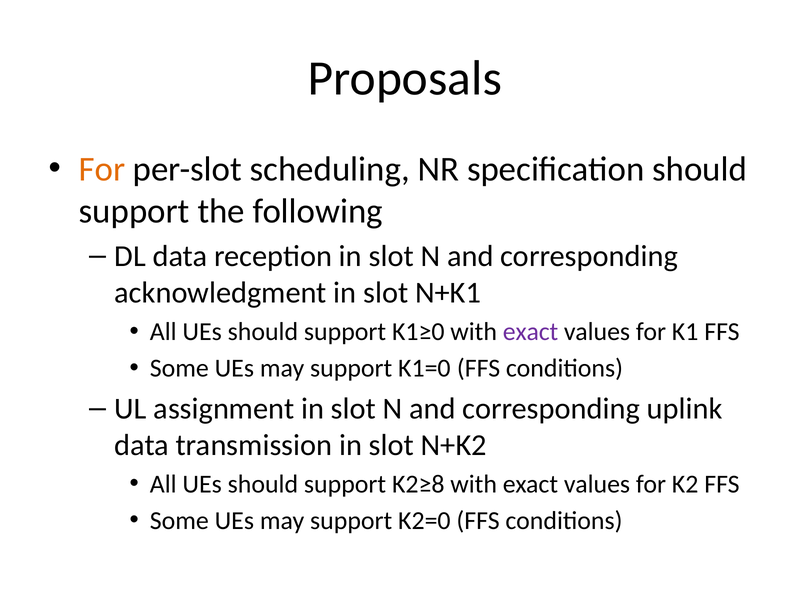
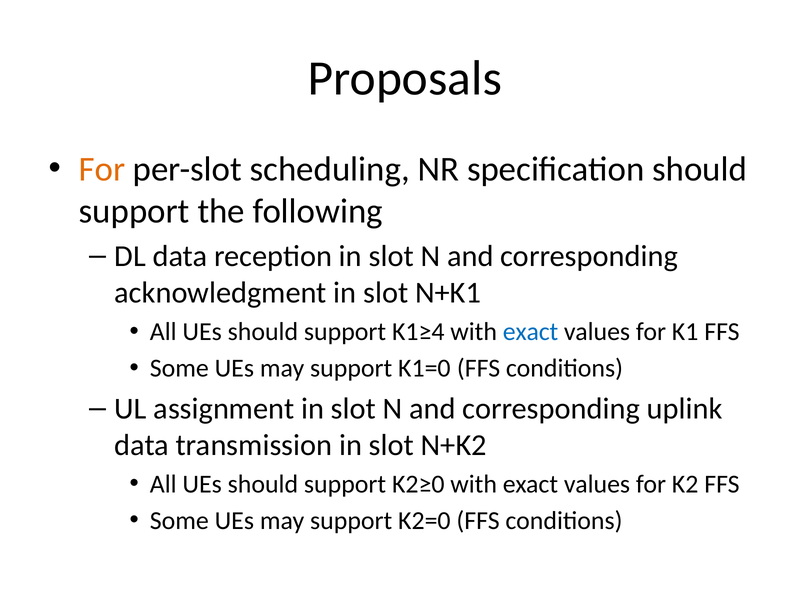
K1≥0: K1≥0 -> K1≥4
exact at (531, 332) colour: purple -> blue
K2≥8: K2≥8 -> K2≥0
